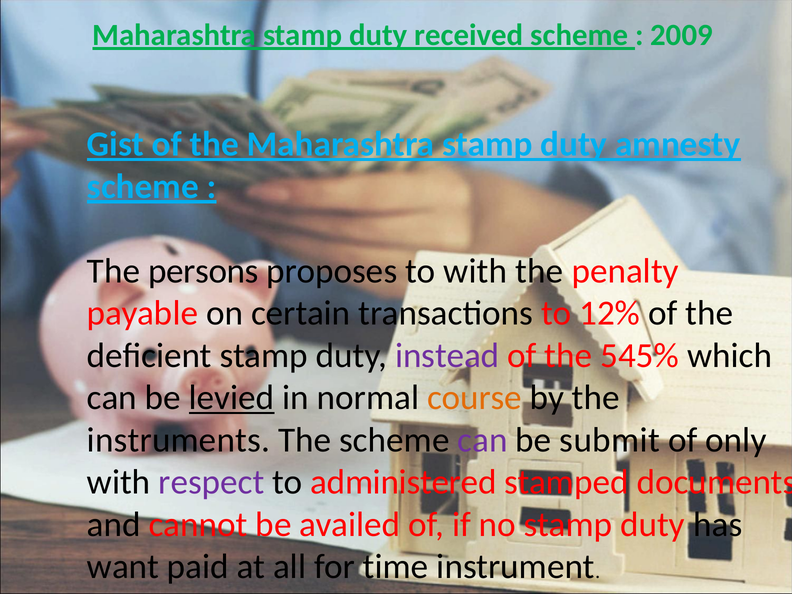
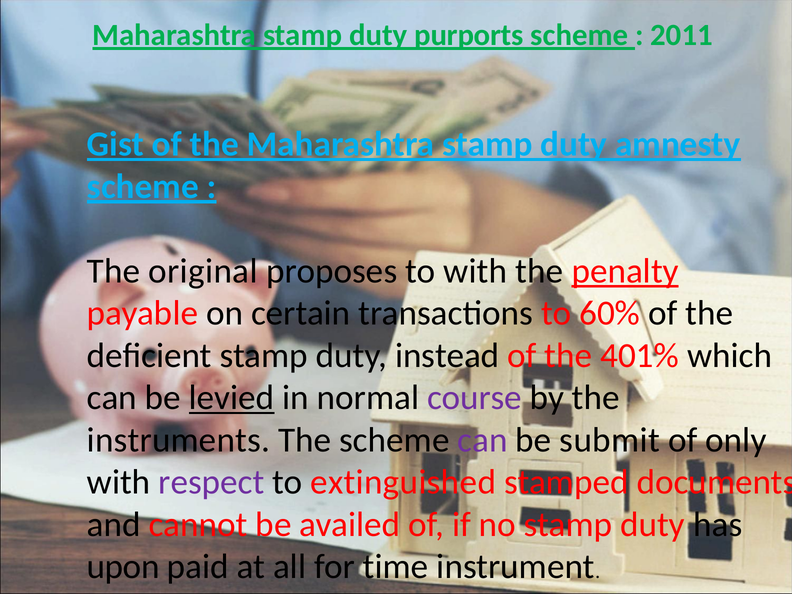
received: received -> purports
2009: 2009 -> 2011
persons: persons -> original
penalty underline: none -> present
12%: 12% -> 60%
instead colour: purple -> black
545%: 545% -> 401%
course colour: orange -> purple
administered: administered -> extinguished
want: want -> upon
